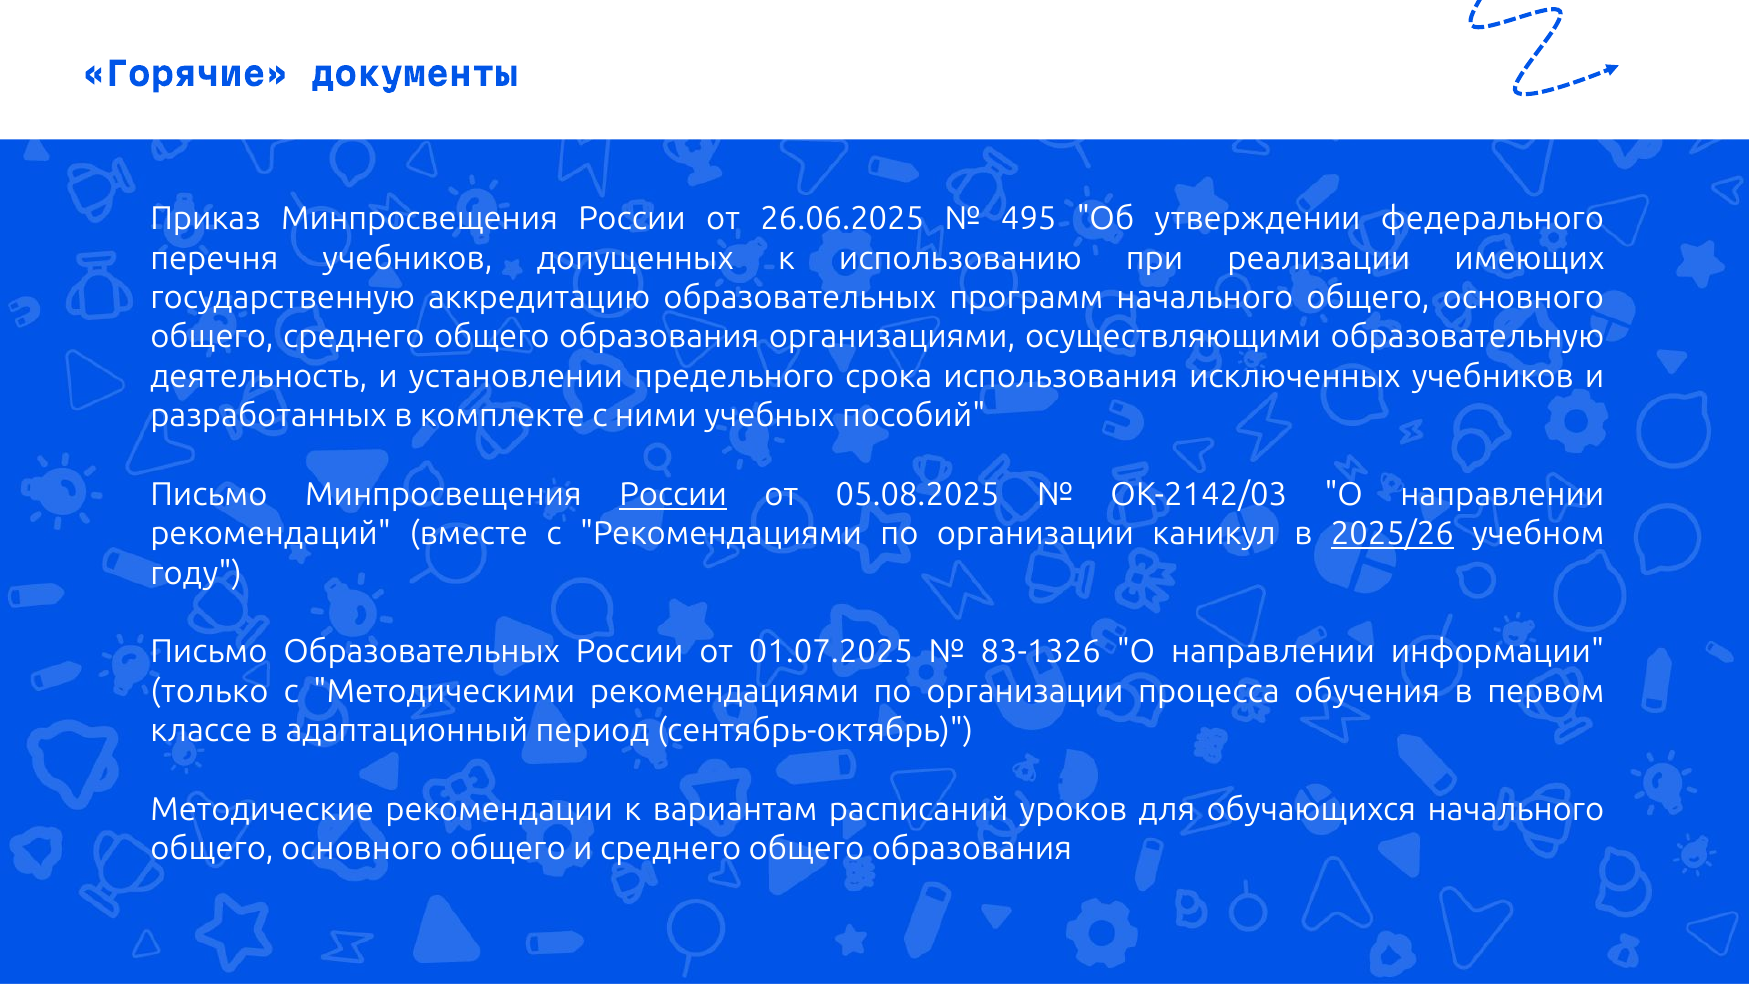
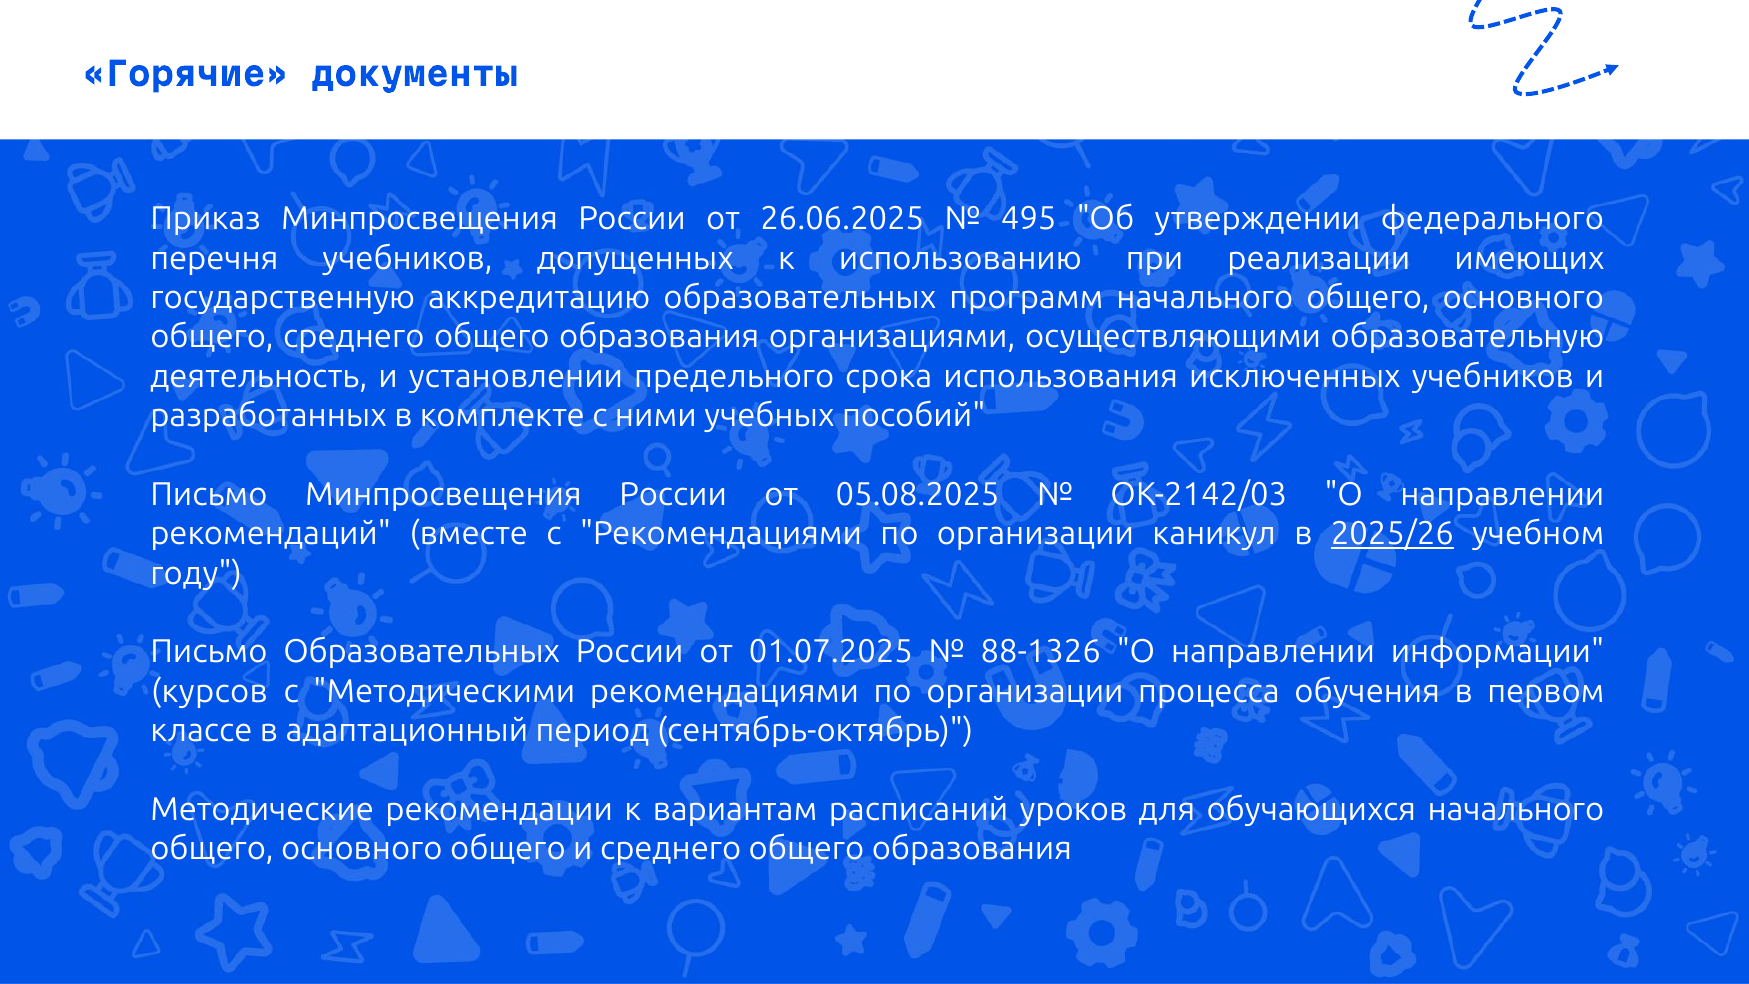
России at (673, 495) underline: present -> none
83-1326: 83-1326 -> 88-1326
только: только -> курсов
